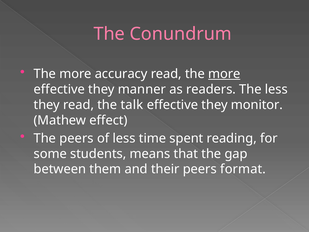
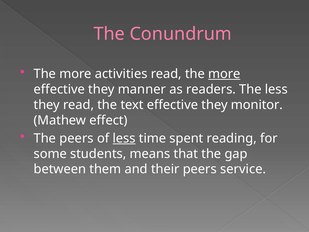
accuracy: accuracy -> activities
talk: talk -> text
less at (124, 138) underline: none -> present
format: format -> service
